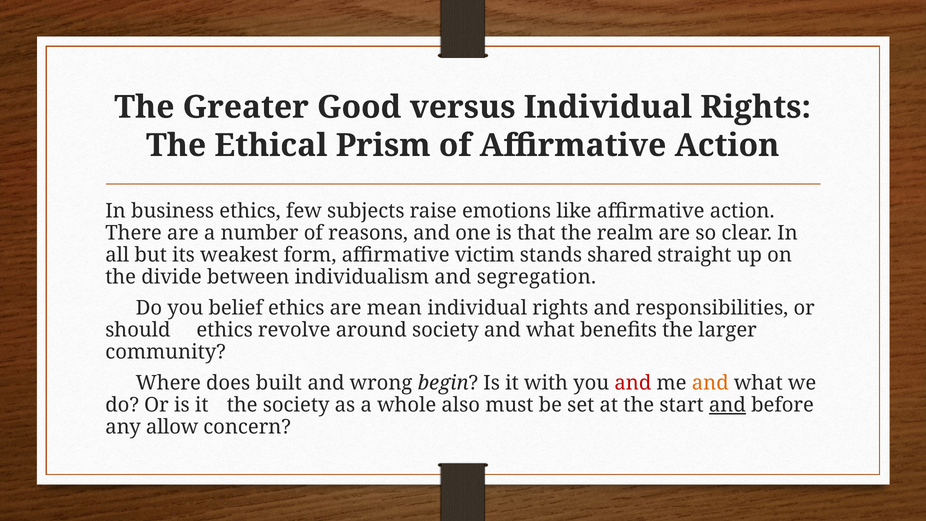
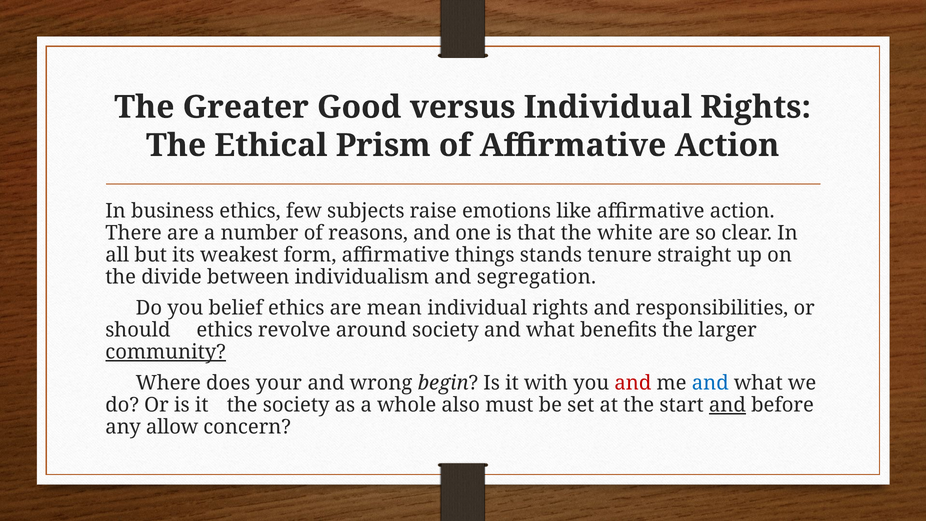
realm: realm -> white
victim: victim -> things
shared: shared -> tenure
community underline: none -> present
built: built -> your
and at (710, 383) colour: orange -> blue
